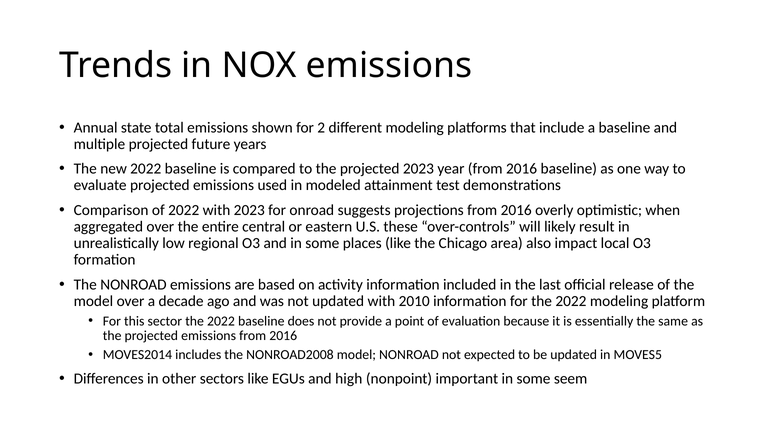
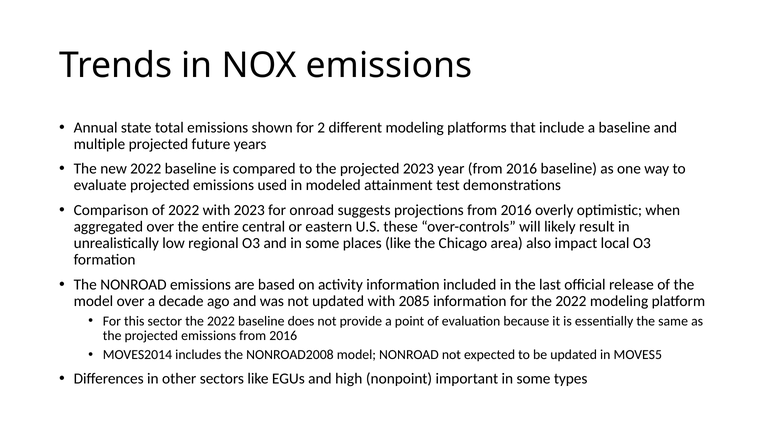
2010: 2010 -> 2085
seem: seem -> types
